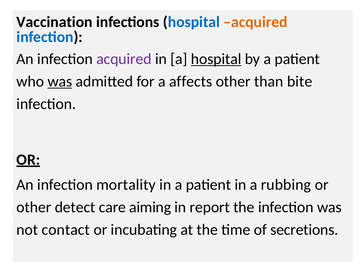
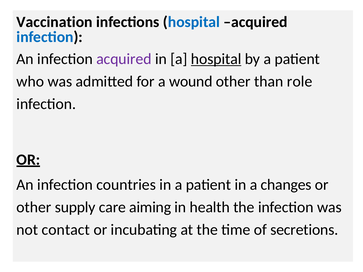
acquired at (255, 22) colour: orange -> black
was at (60, 81) underline: present -> none
affects: affects -> wound
bite: bite -> role
mortality: mortality -> countries
rubbing: rubbing -> changes
detect: detect -> supply
report: report -> health
